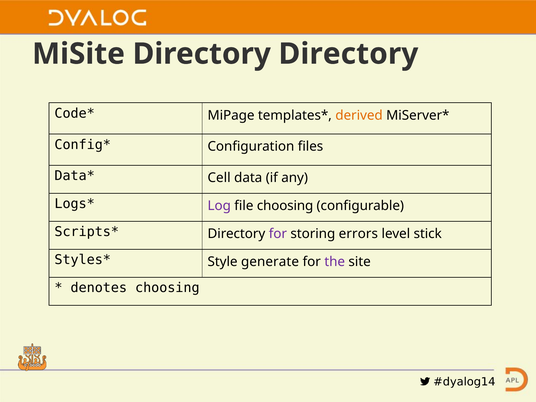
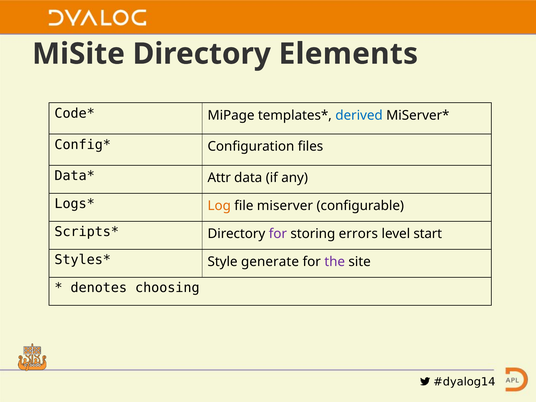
Directory Directory: Directory -> Elements
derived colour: orange -> blue
Cell: Cell -> Attr
Log colour: purple -> orange
file choosing: choosing -> miserver
stick: stick -> start
